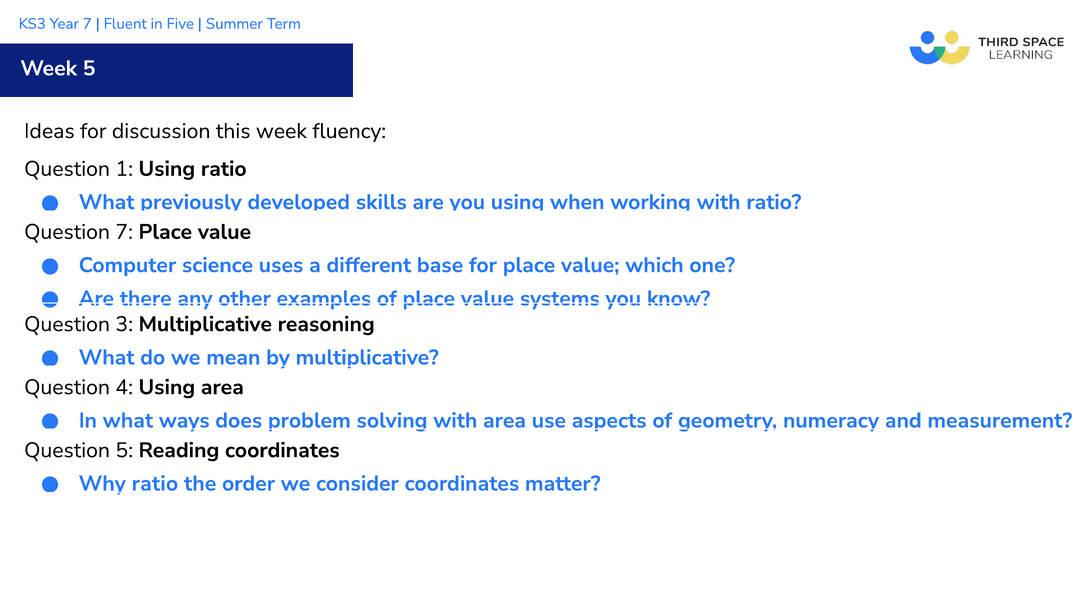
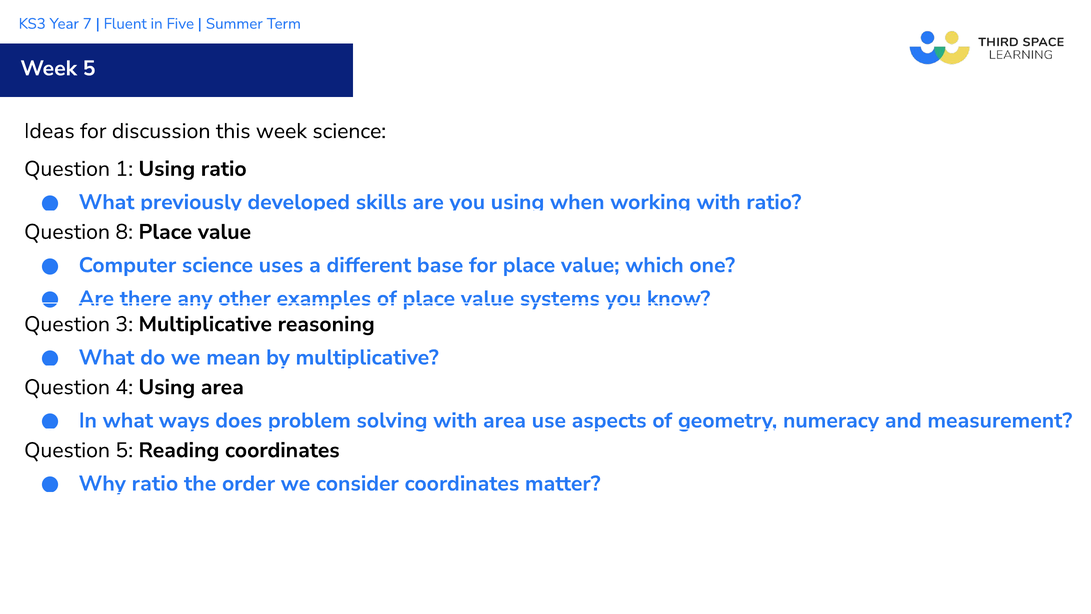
week fluency: fluency -> science
Question 7: 7 -> 8
